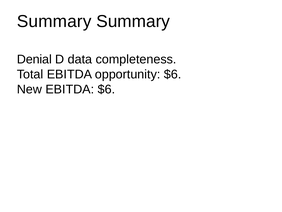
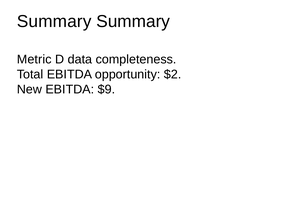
Denial: Denial -> Metric
opportunity $6: $6 -> $2
EBITDA $6: $6 -> $9
